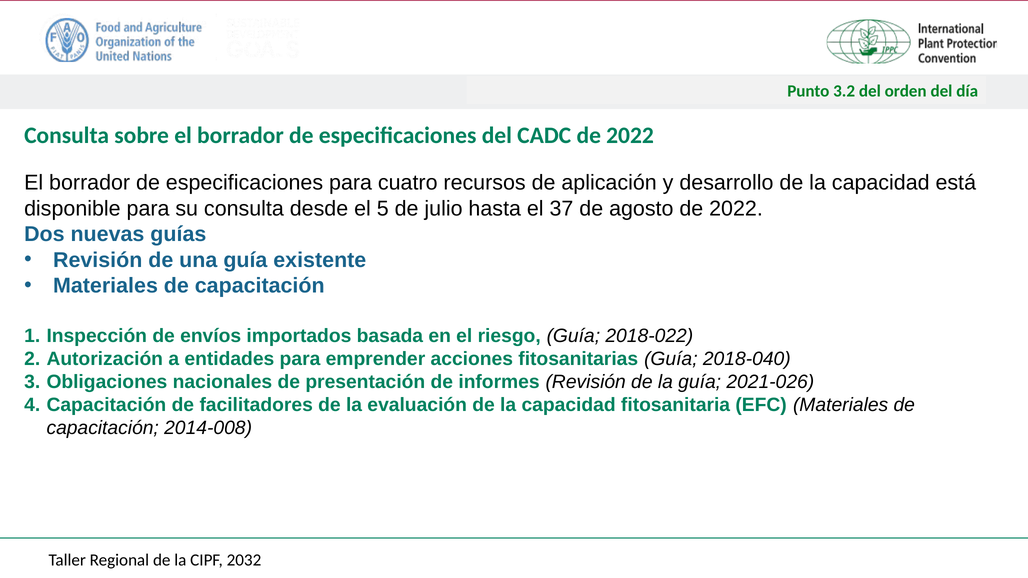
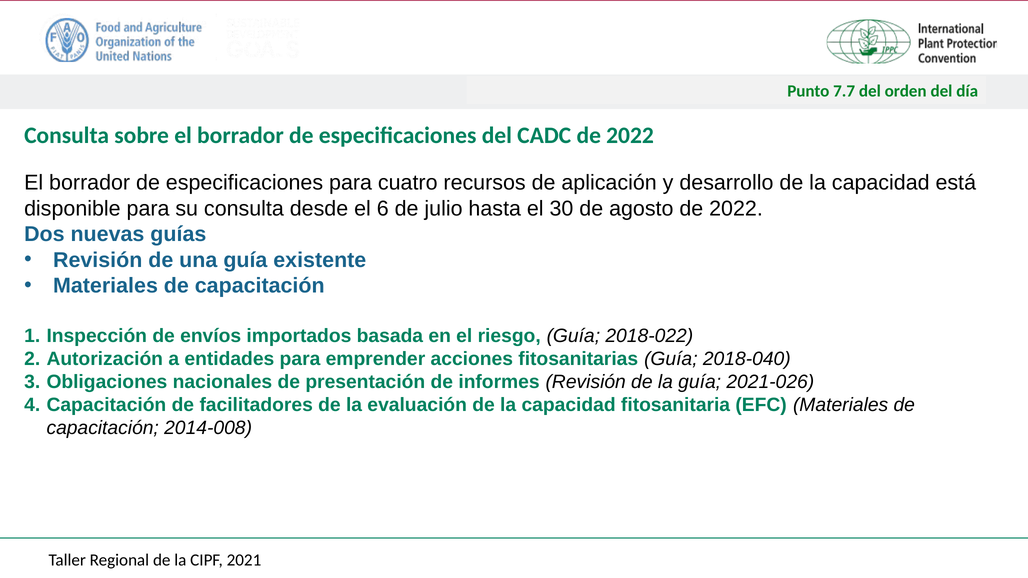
3.2: 3.2 -> 7.7
5: 5 -> 6
37: 37 -> 30
2032: 2032 -> 2021
